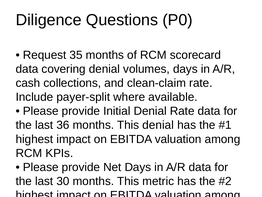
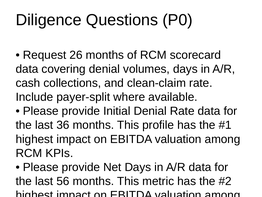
35: 35 -> 26
This denial: denial -> profile
30: 30 -> 56
